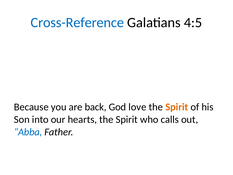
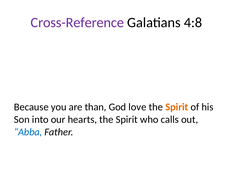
Cross-Reference colour: blue -> purple
4:5: 4:5 -> 4:8
back: back -> than
